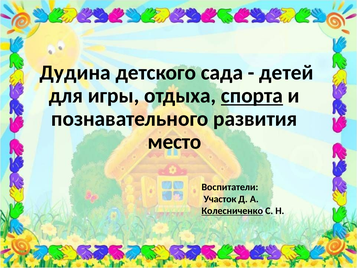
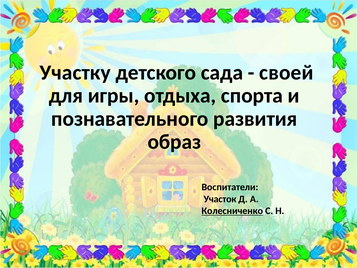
Дудина: Дудина -> Участку
детей: детей -> своей
спорта underline: present -> none
место: место -> образ
